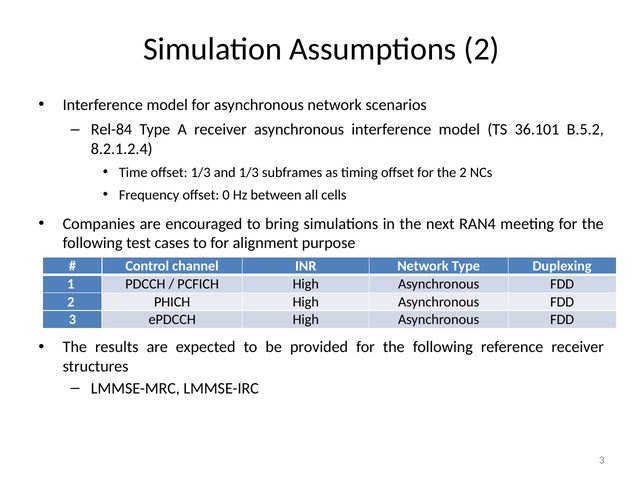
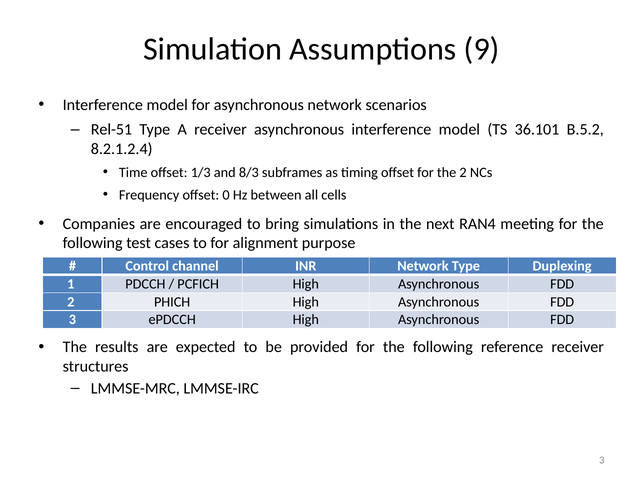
Assumptions 2: 2 -> 9
Rel-84: Rel-84 -> Rel-51
and 1/3: 1/3 -> 8/3
